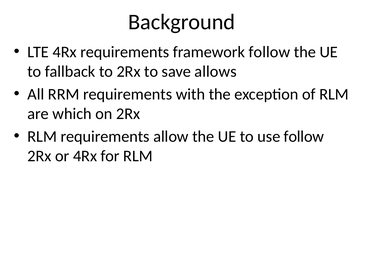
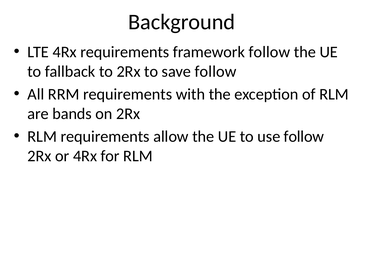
save allows: allows -> follow
which: which -> bands
